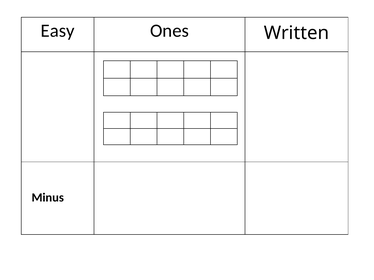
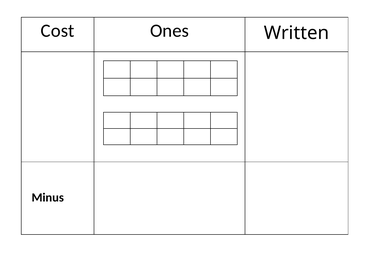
Easy: Easy -> Cost
